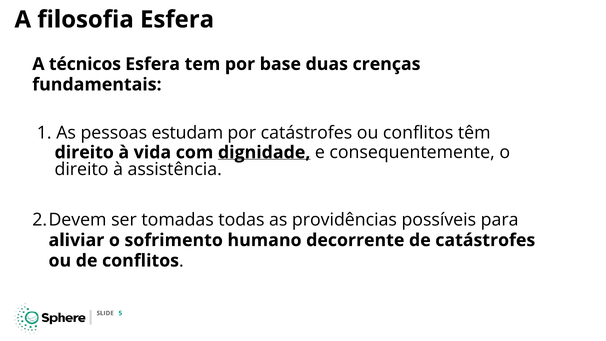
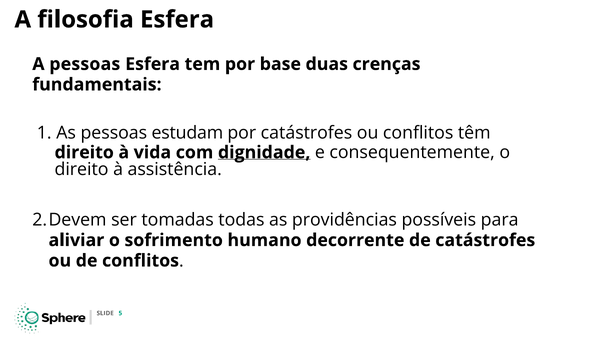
A técnicos: técnicos -> pessoas
